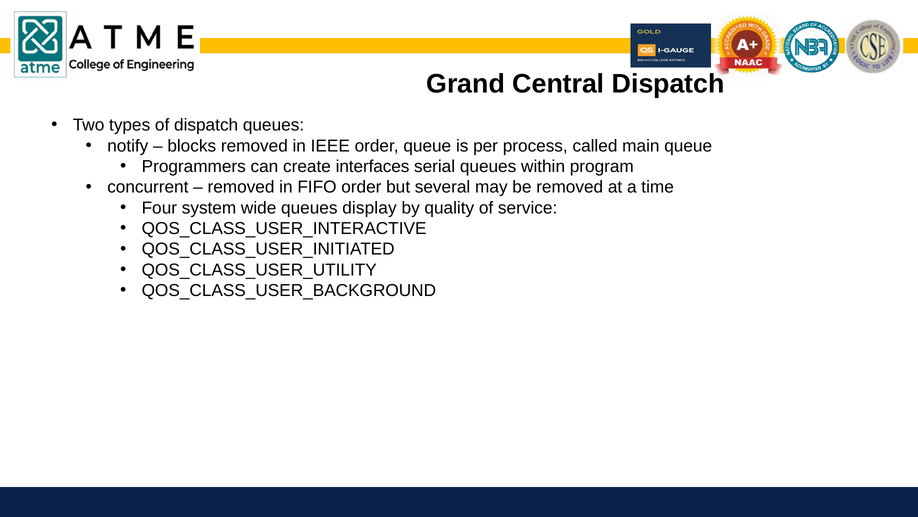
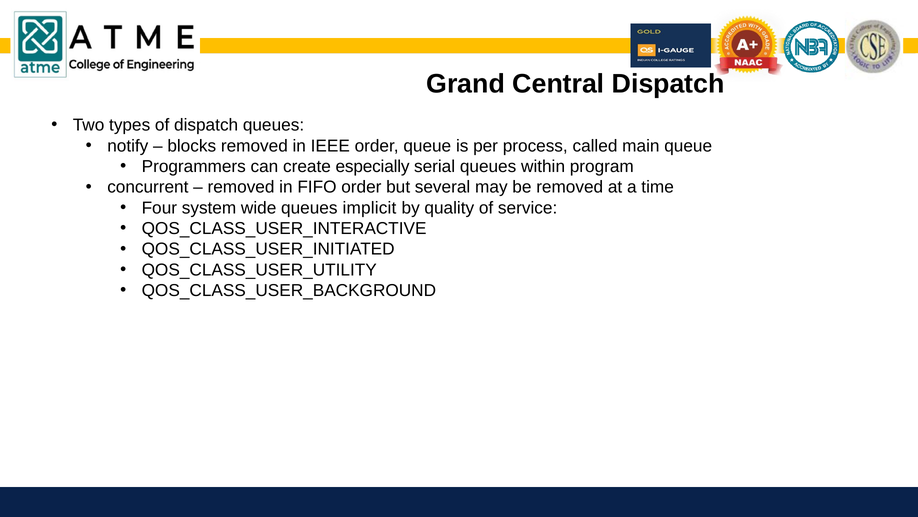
interfaces: interfaces -> especially
display: display -> implicit
